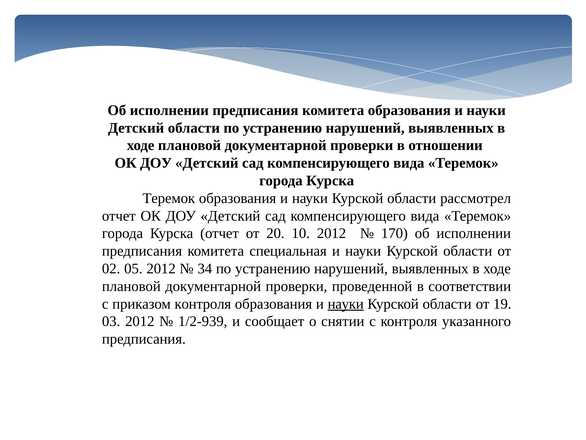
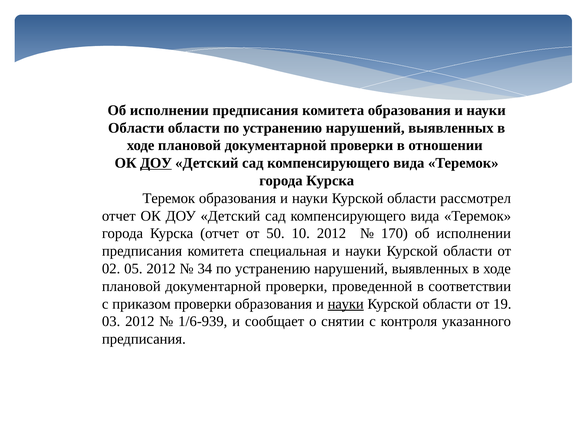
Детский at (136, 128): Детский -> Области
ДОУ at (156, 163) underline: none -> present
20: 20 -> 50
приказом контроля: контроля -> проверки
1/2-939: 1/2-939 -> 1/6-939
